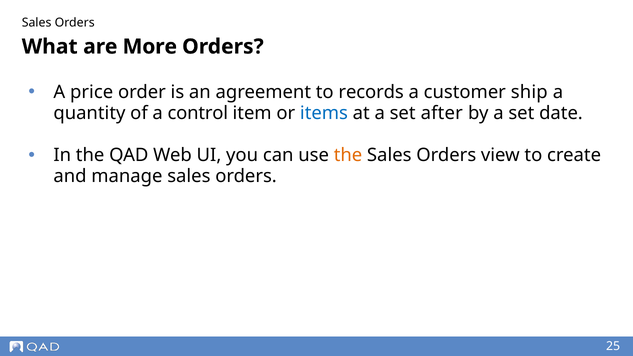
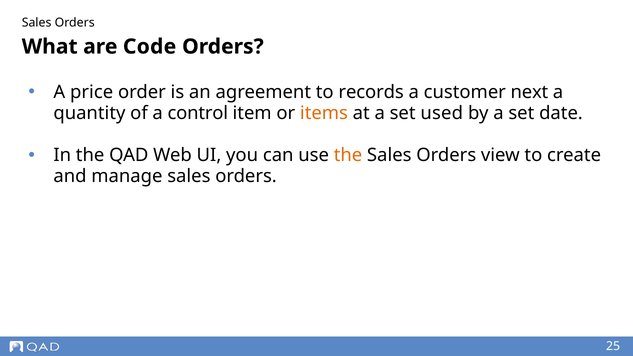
More: More -> Code
ship: ship -> next
items colour: blue -> orange
after: after -> used
